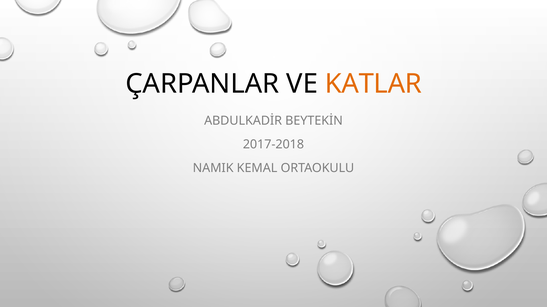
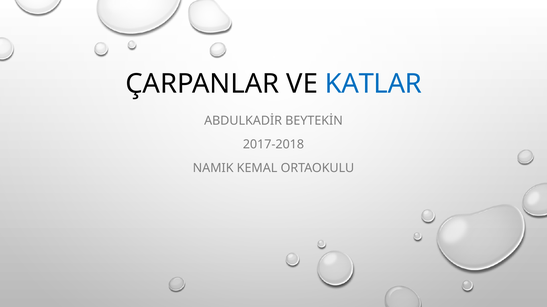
KATLAR colour: orange -> blue
